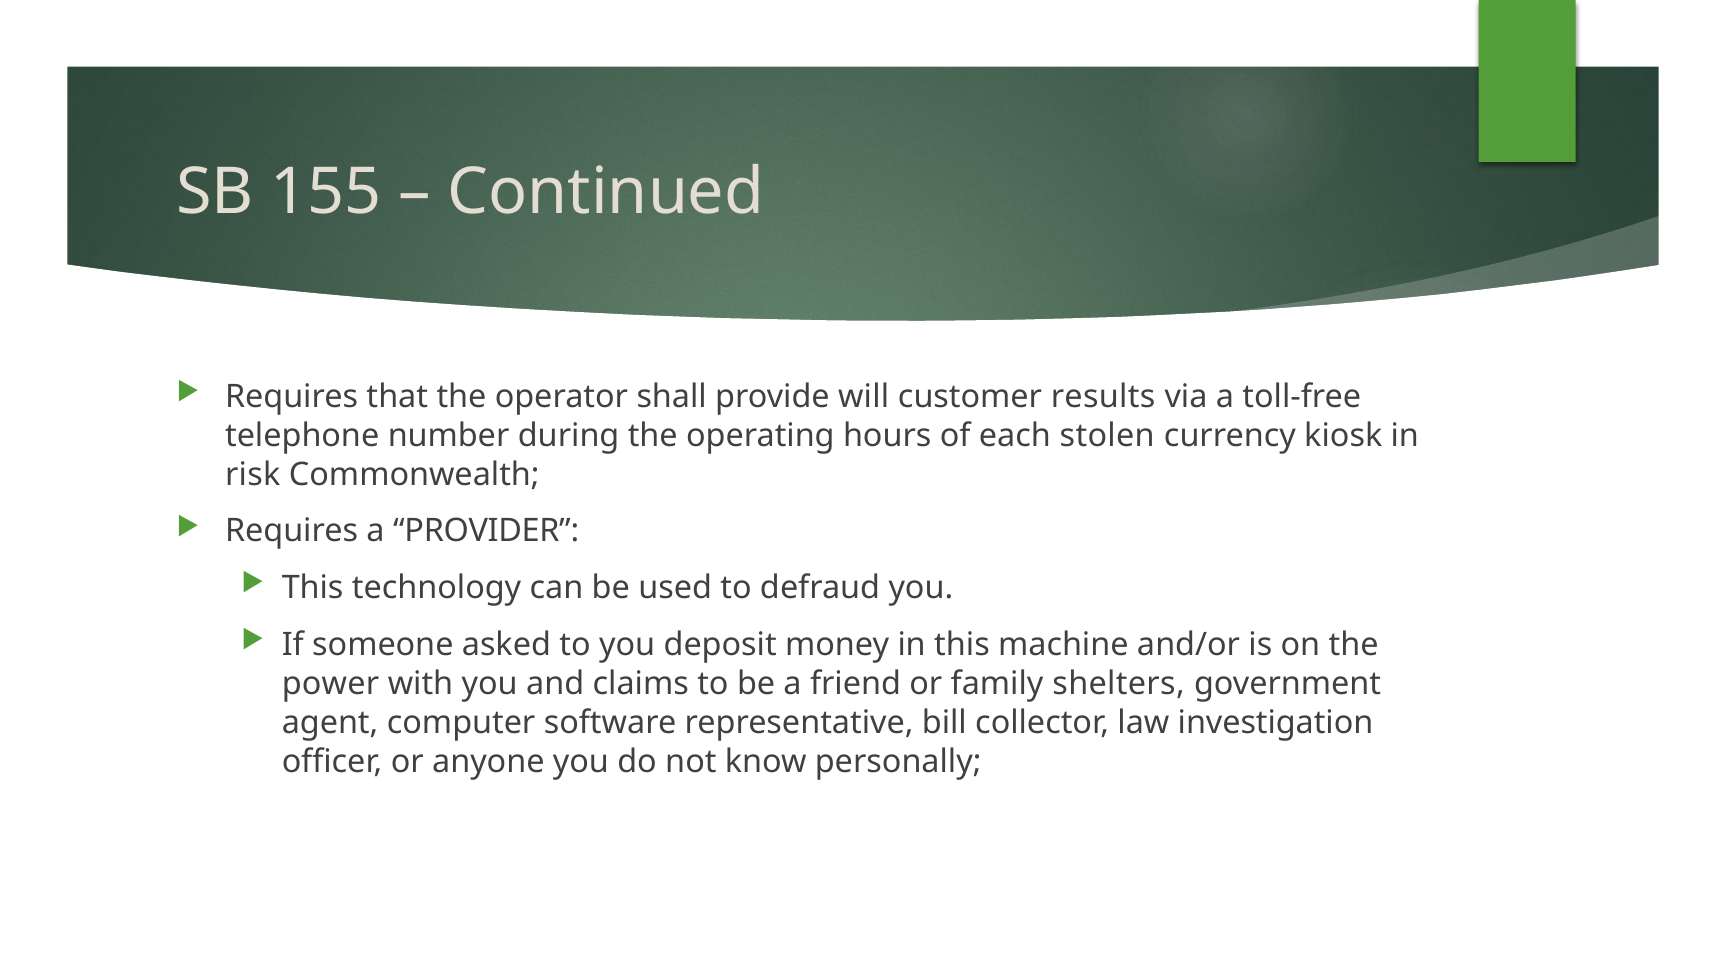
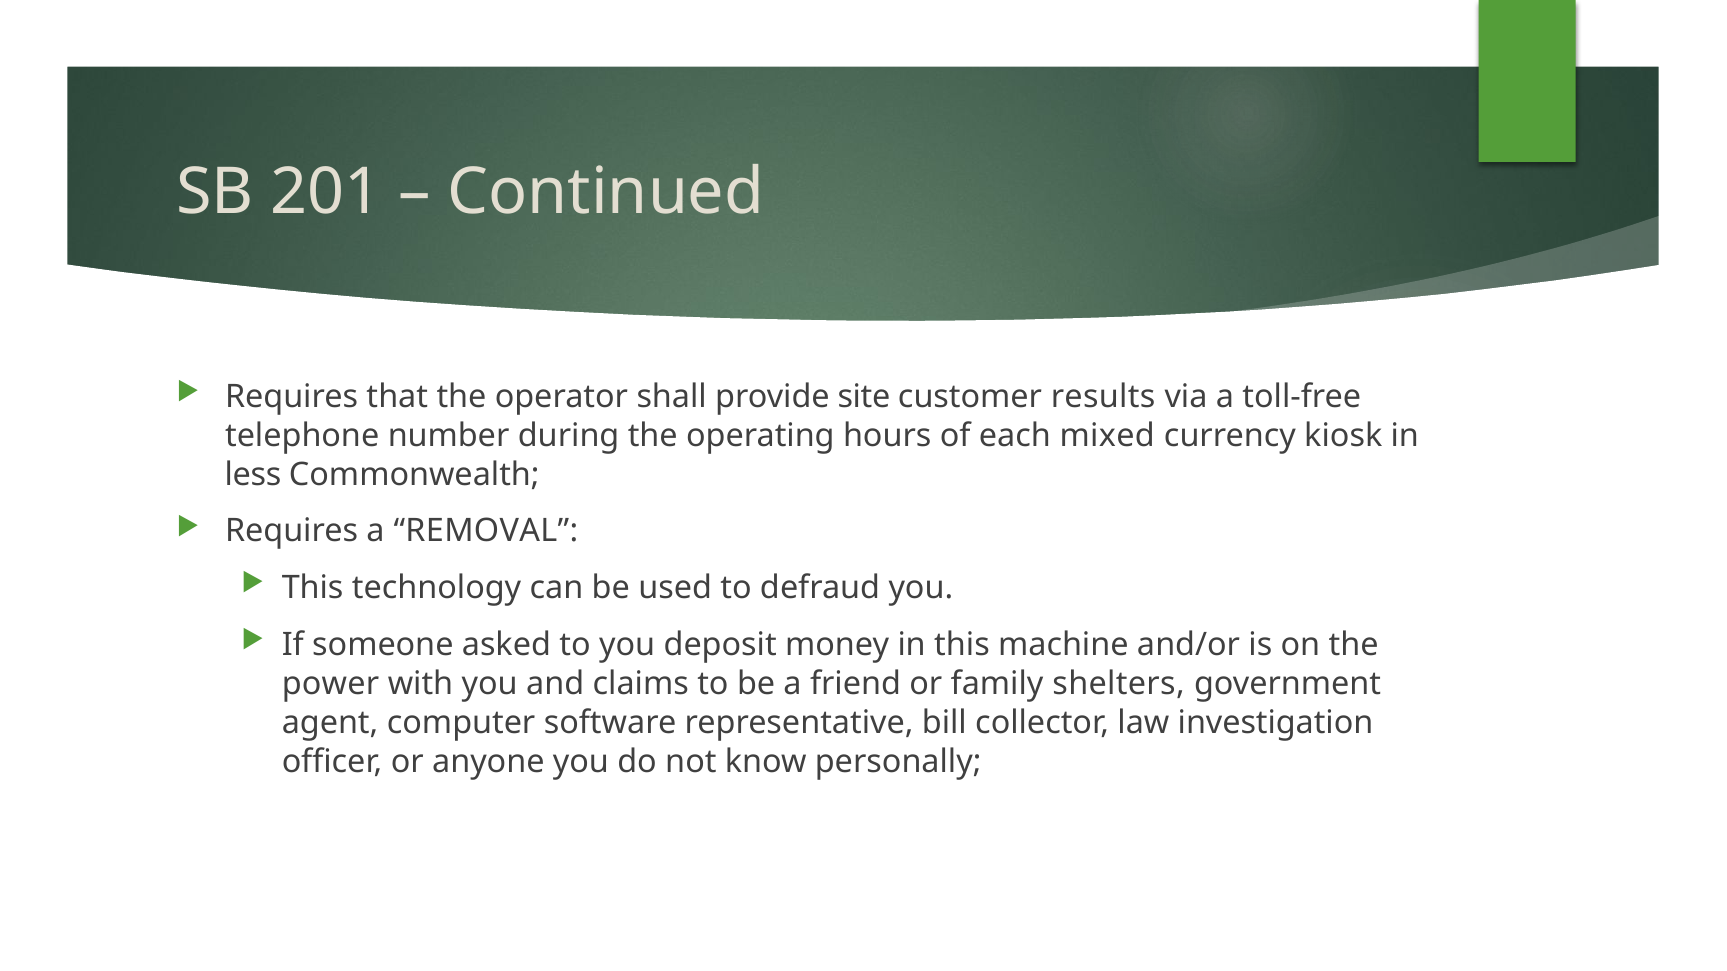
155: 155 -> 201
will: will -> site
stolen: stolen -> mixed
risk: risk -> less
PROVIDER: PROVIDER -> REMOVAL
